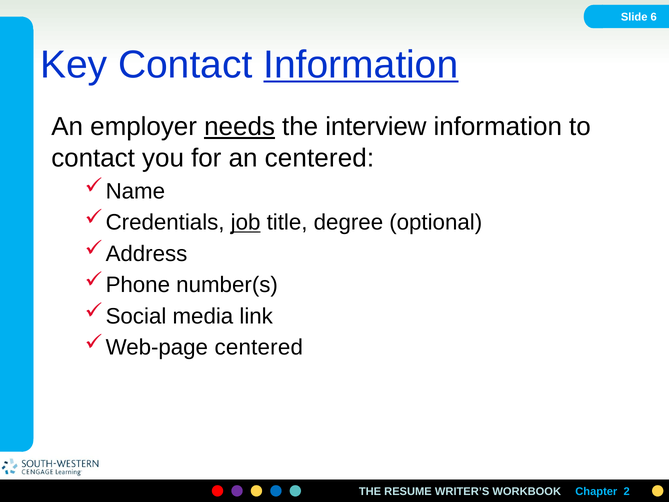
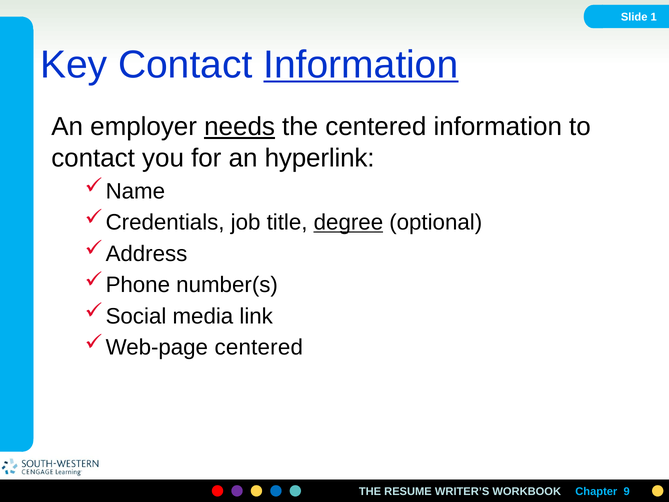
6: 6 -> 1
the interview: interview -> centered
an centered: centered -> hyperlink
job underline: present -> none
degree underline: none -> present
2: 2 -> 9
